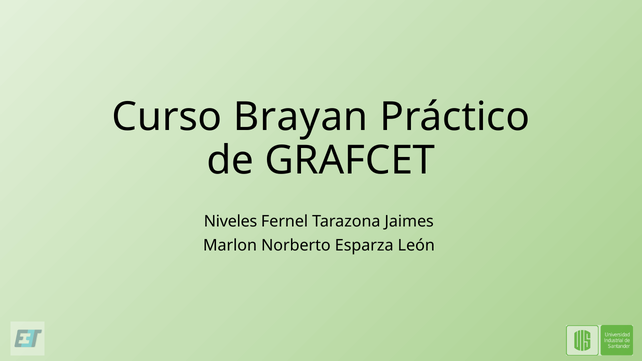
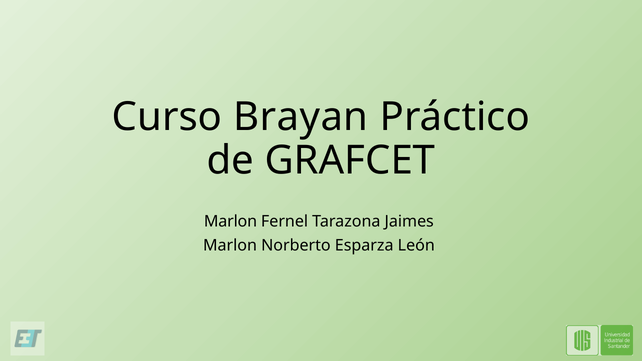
Niveles at (231, 221): Niveles -> Marlon
